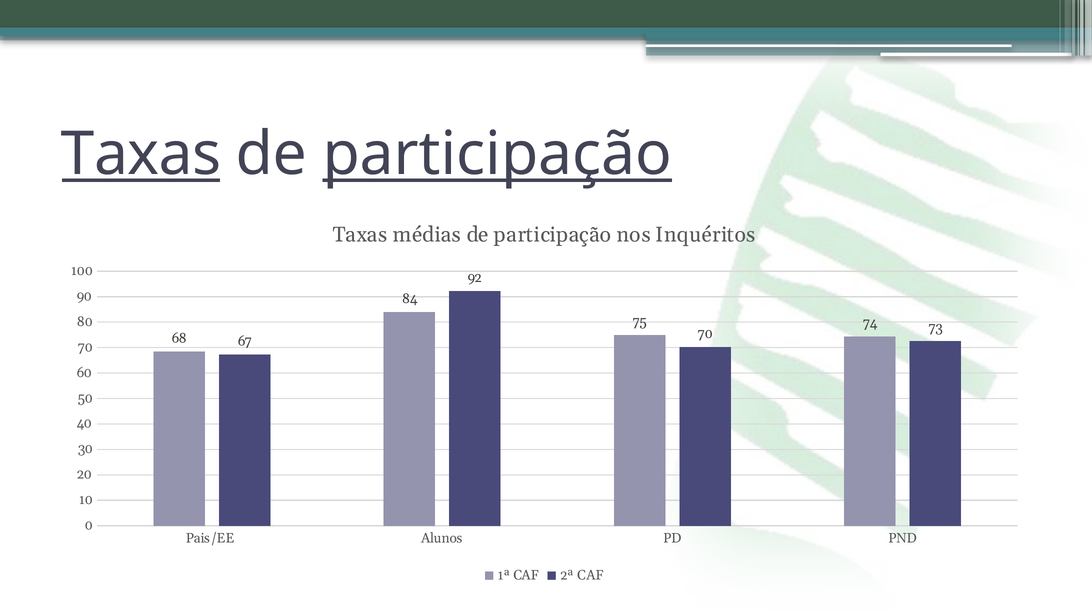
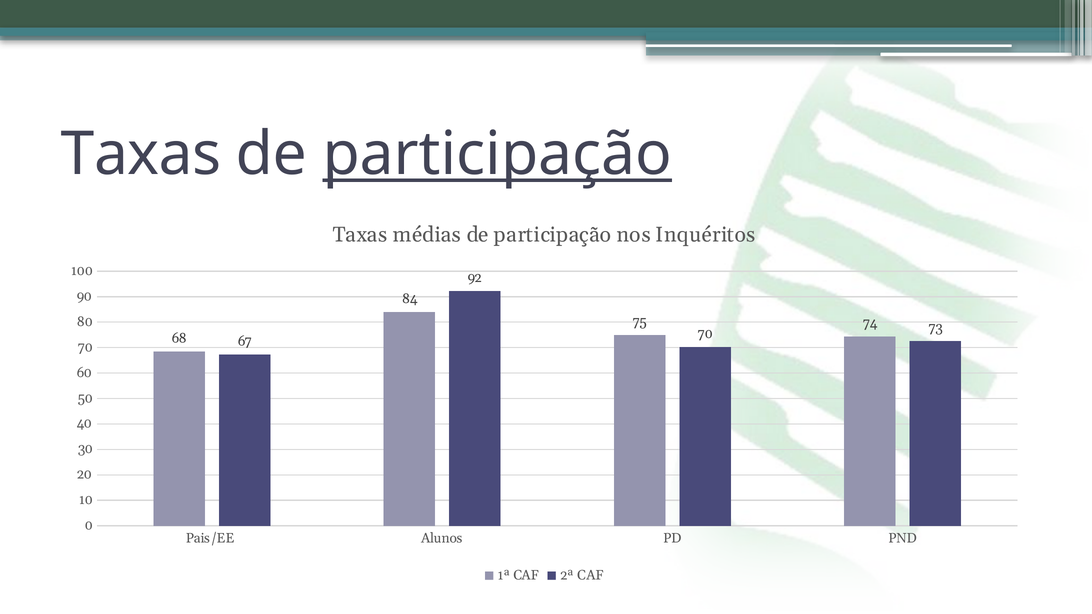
Taxas at (141, 154) underline: present -> none
